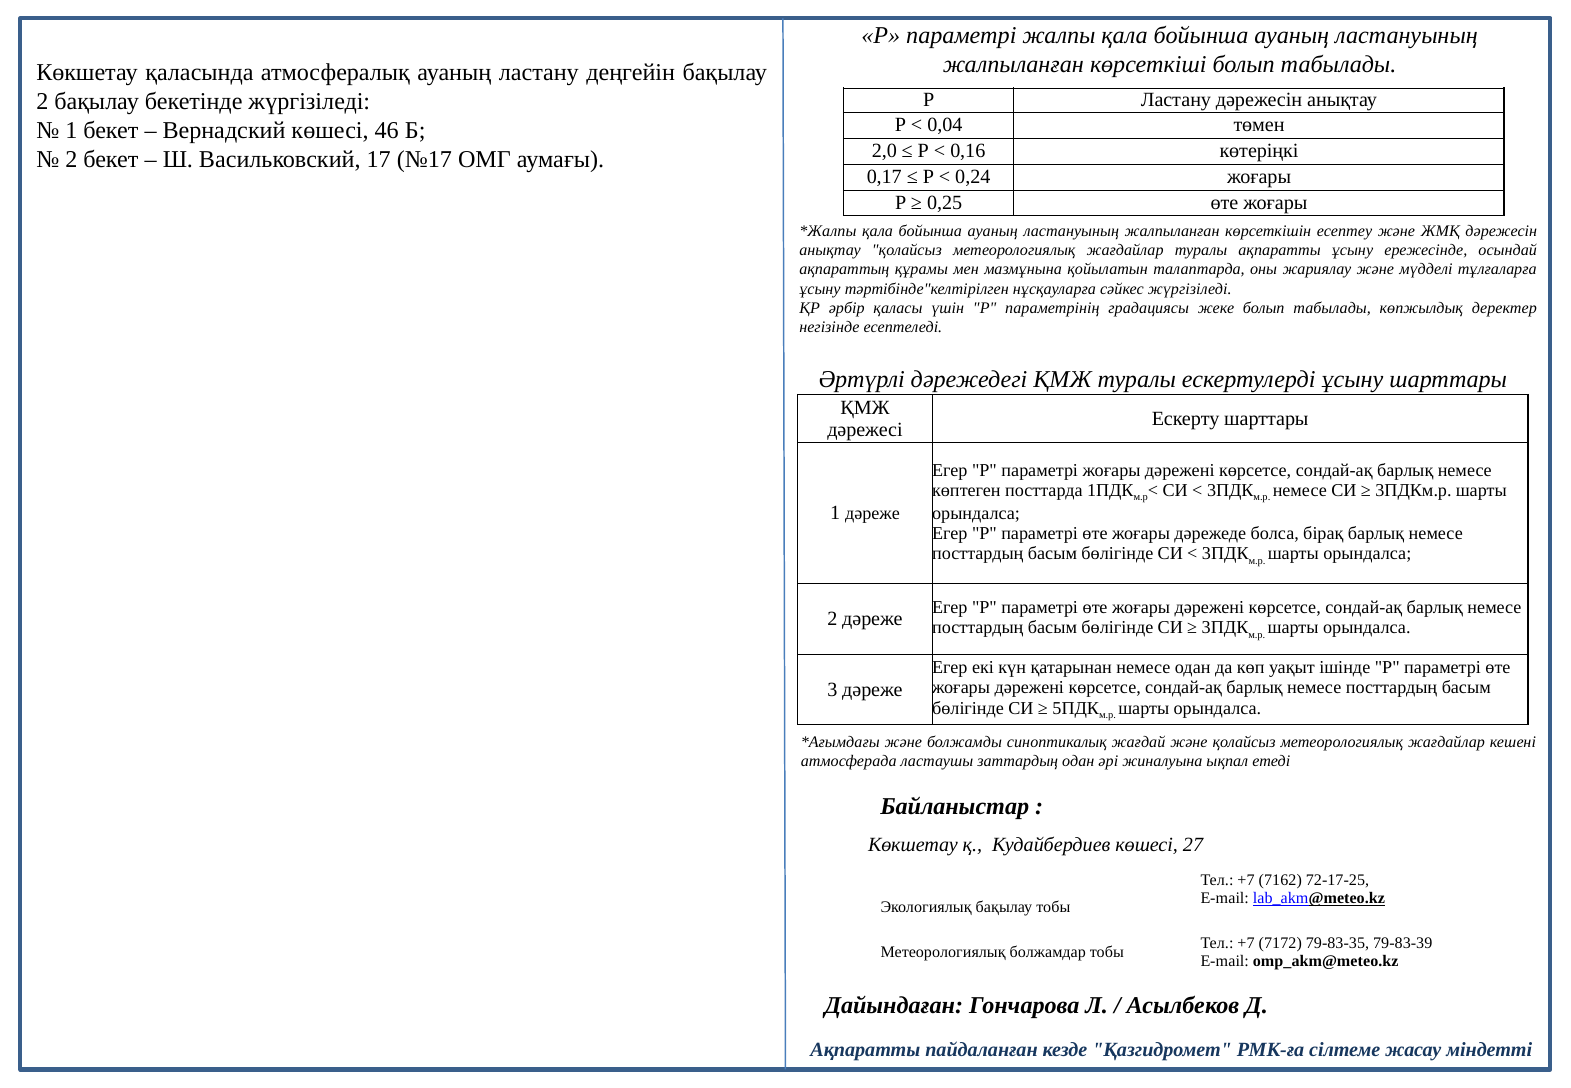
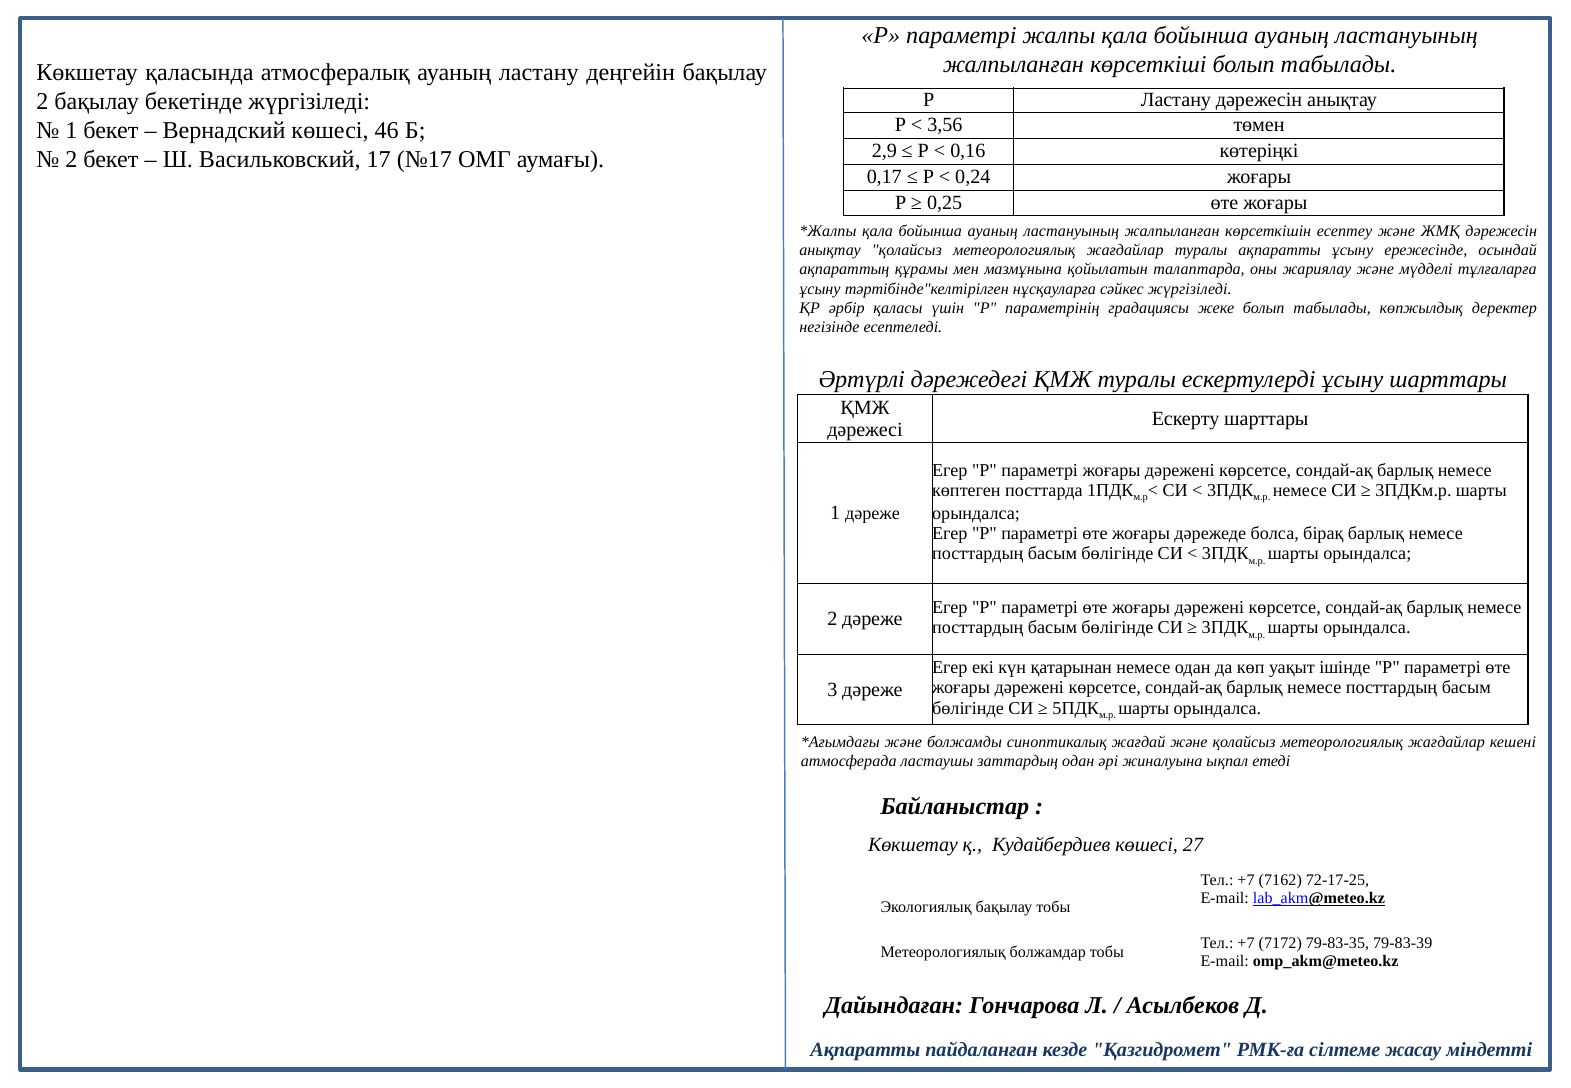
0,04: 0,04 -> 3,56
2,0: 2,0 -> 2,9
